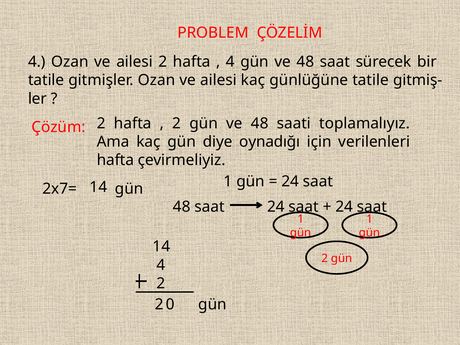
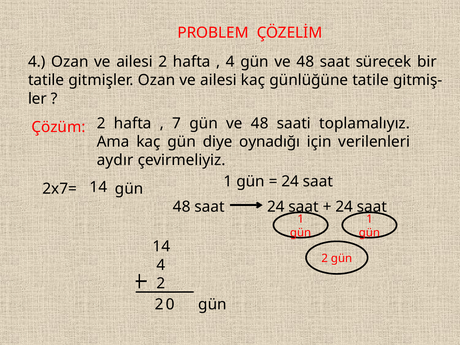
2 at (177, 123): 2 -> 7
hafta at (115, 160): hafta -> aydır
